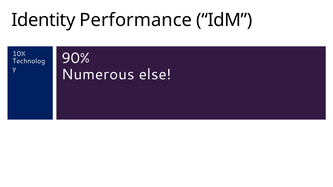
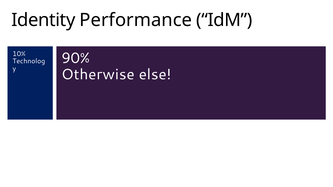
Numerous: Numerous -> Otherwise
